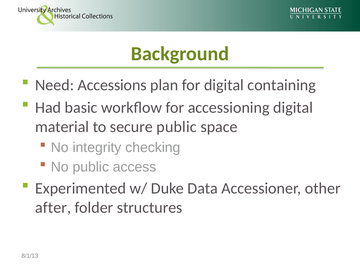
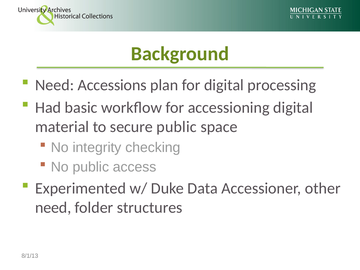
containing: containing -> processing
after at (53, 208): after -> need
